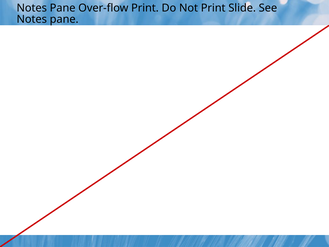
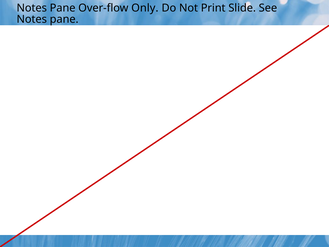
Over-flow Print: Print -> Only
